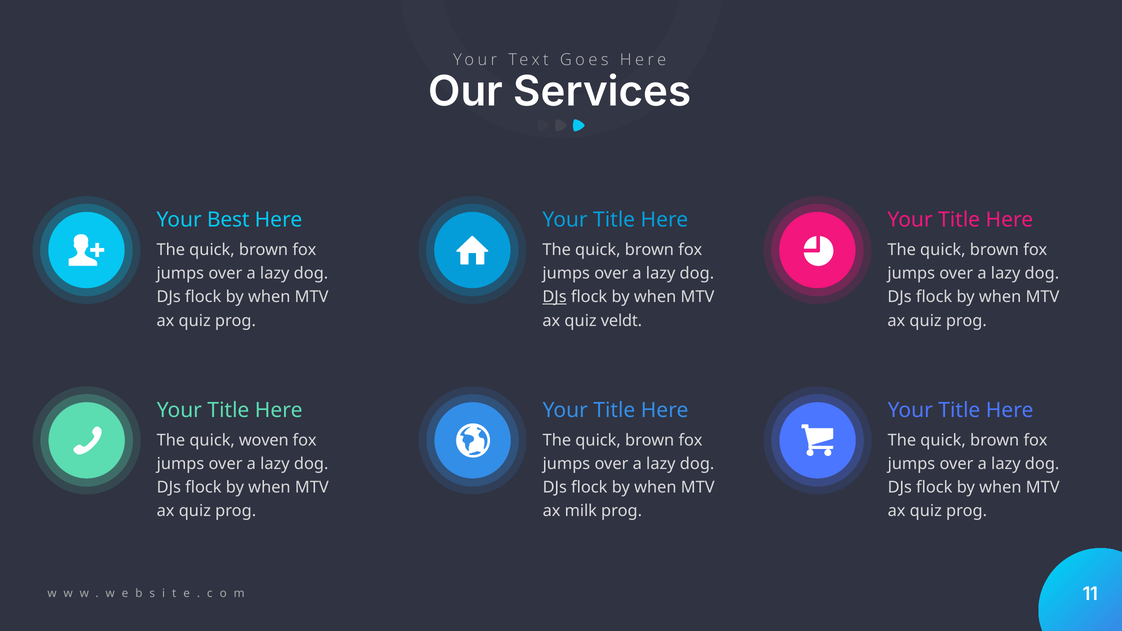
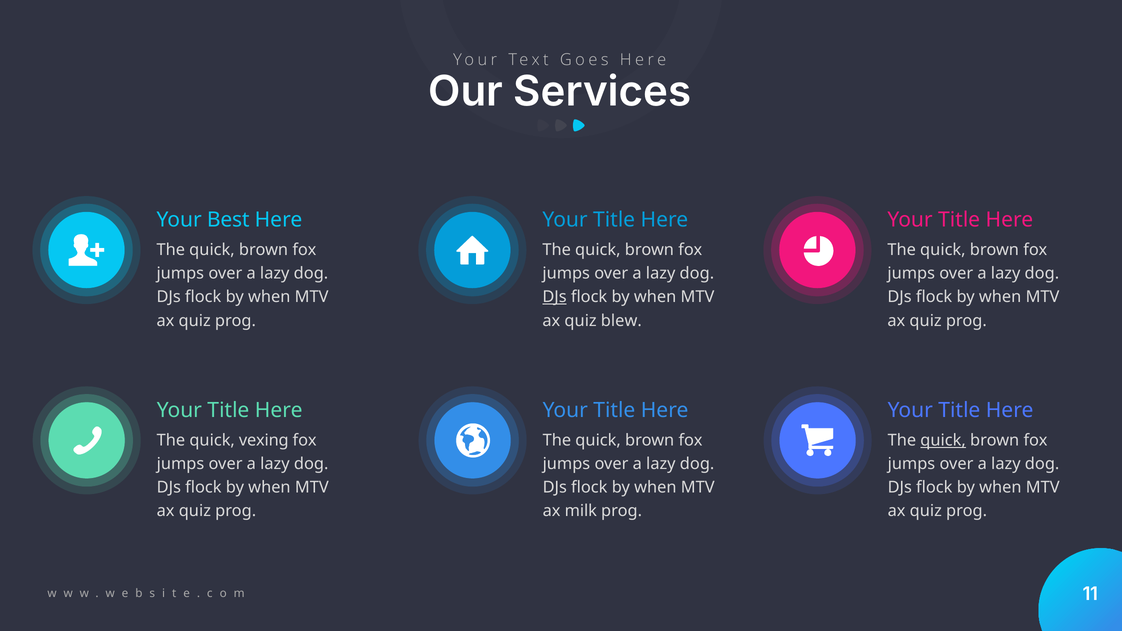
veldt: veldt -> blew
woven: woven -> vexing
quick at (943, 440) underline: none -> present
